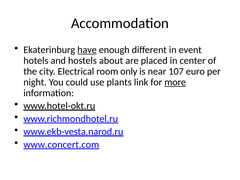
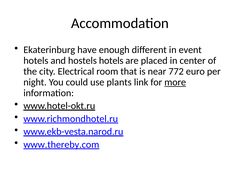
have underline: present -> none
hostels about: about -> hotels
only: only -> that
107: 107 -> 772
www.concert.com: www.concert.com -> www.thereby.com
